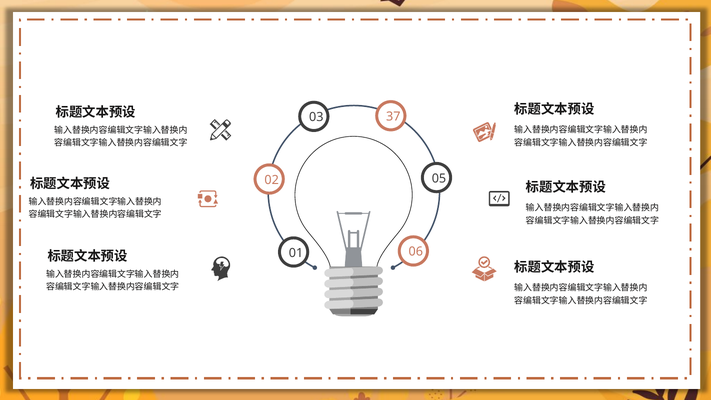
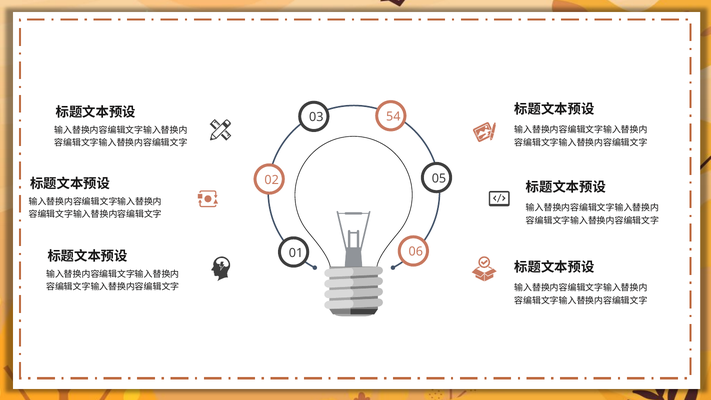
37: 37 -> 54
